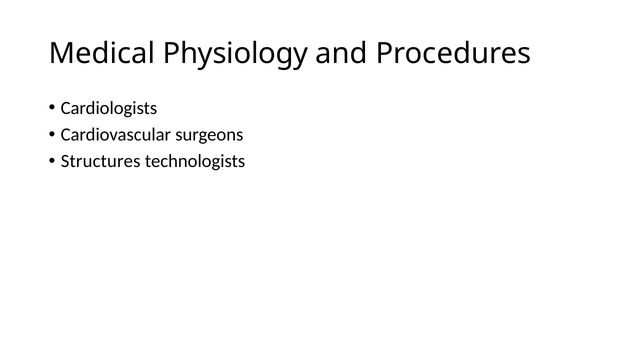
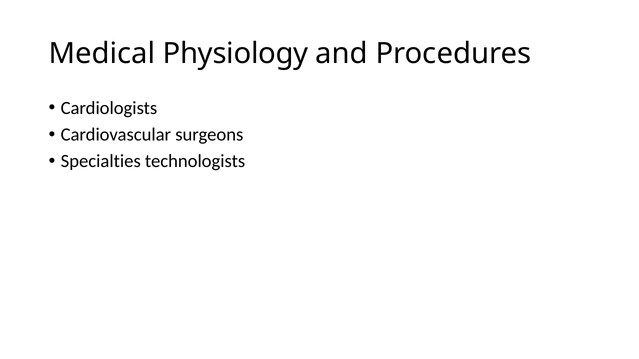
Structures: Structures -> Specialties
